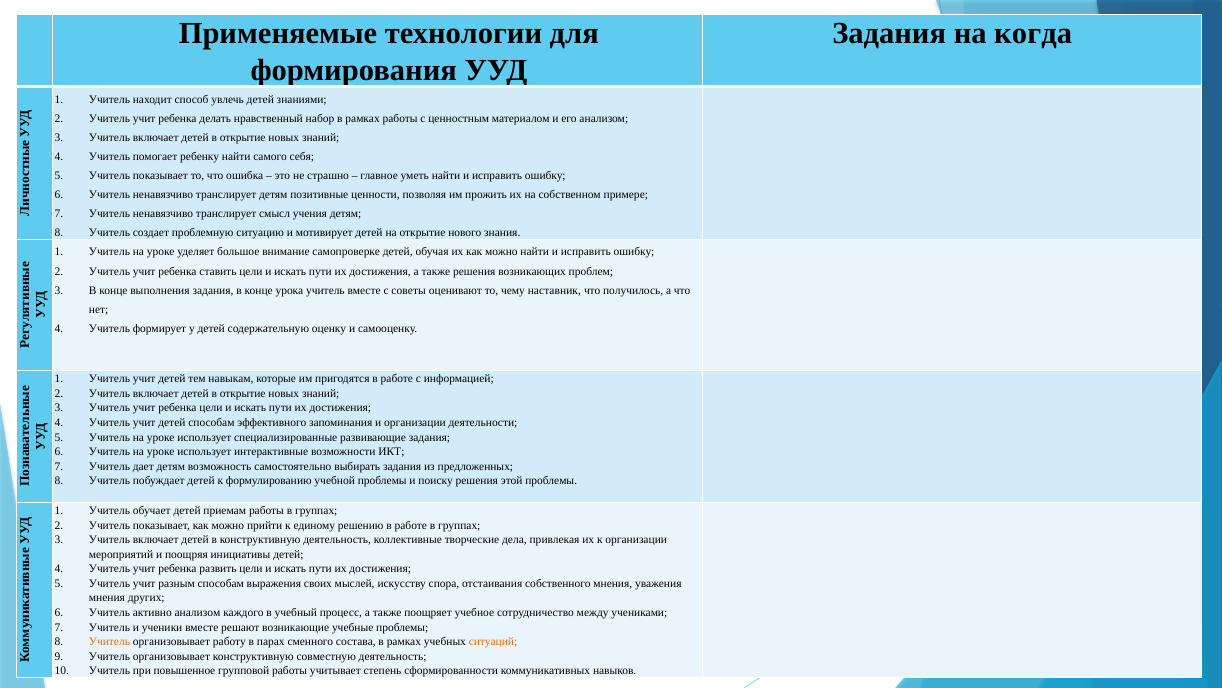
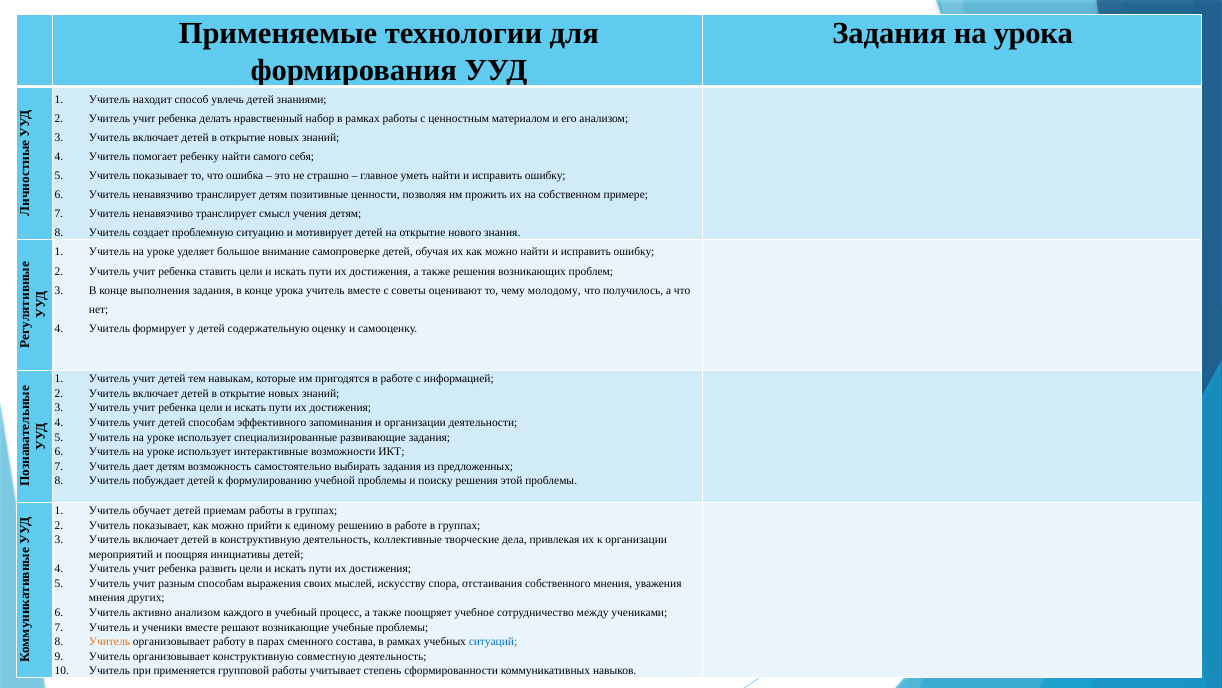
на когда: когда -> урока
наставник: наставник -> молодому
ситуаций colour: orange -> blue
повышенное: повышенное -> применяется
